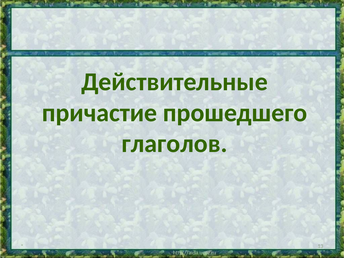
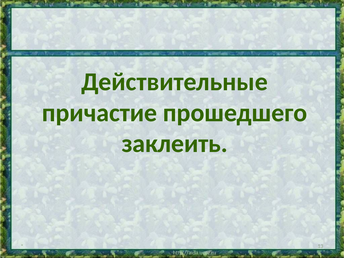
глаголов: глаголов -> заклеить
